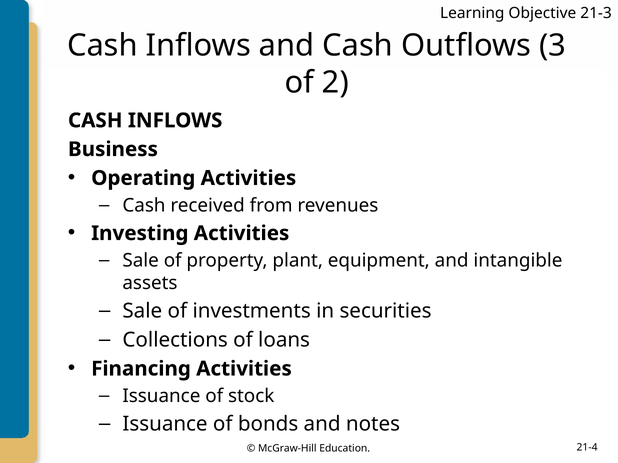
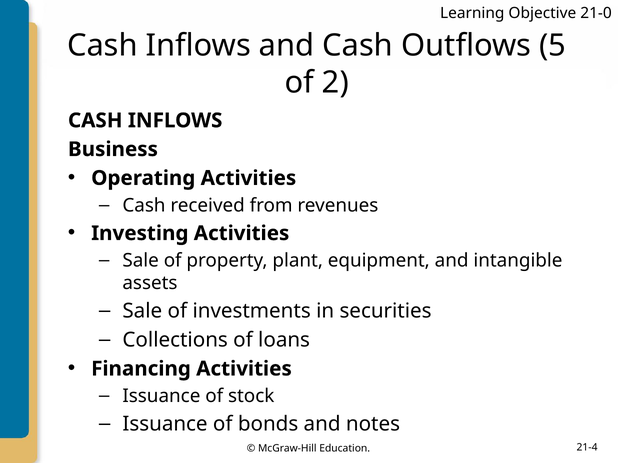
21-3: 21-3 -> 21-0
3: 3 -> 5
